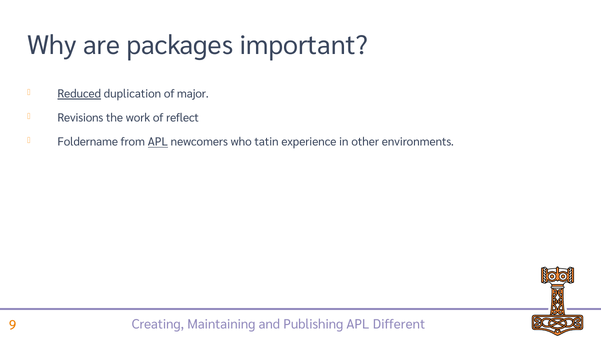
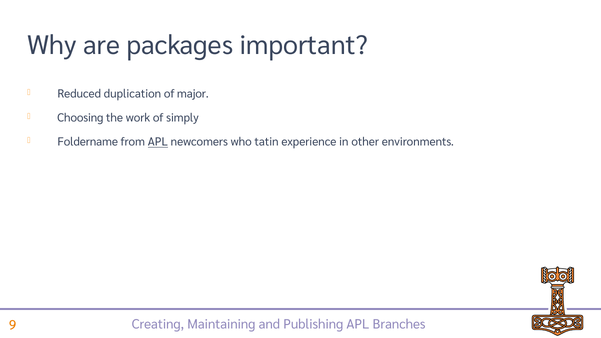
Reduced underline: present -> none
Revisions: Revisions -> Choosing
reflect: reflect -> simply
Different: Different -> Branches
